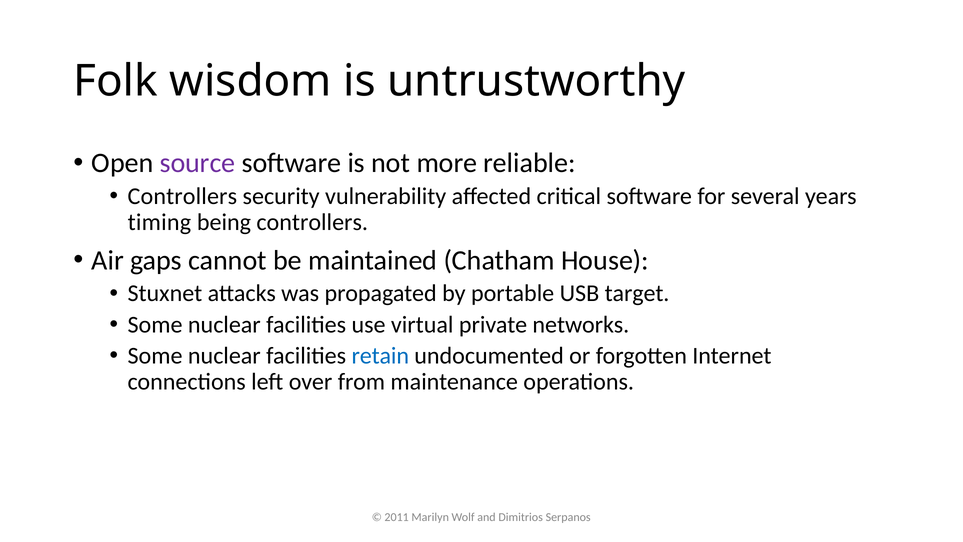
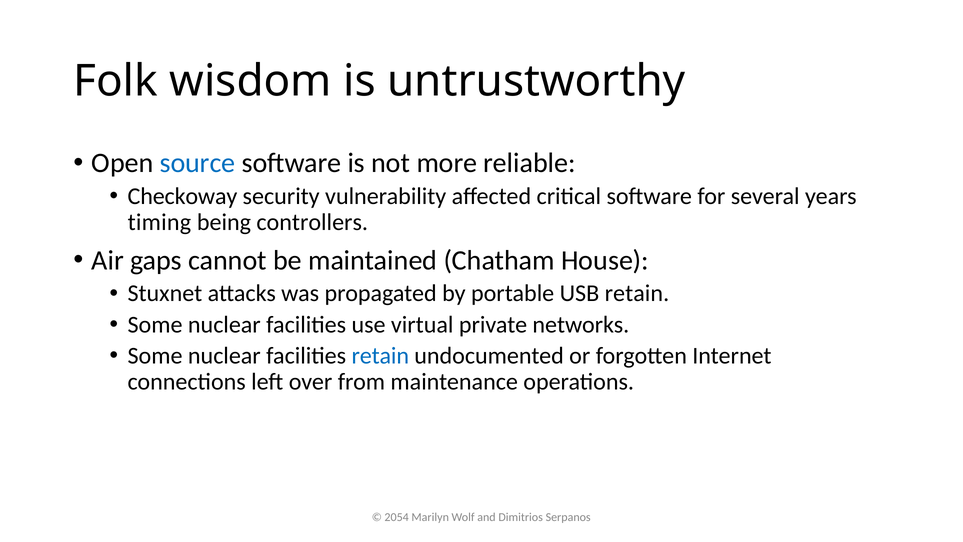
source colour: purple -> blue
Controllers at (182, 196): Controllers -> Checkoway
USB target: target -> retain
2011: 2011 -> 2054
